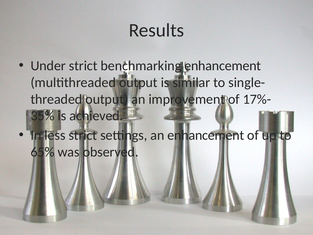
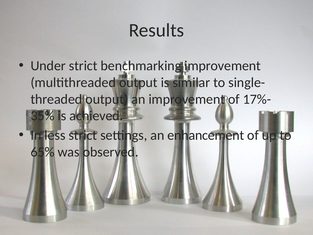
benchmarking enhancement: enhancement -> improvement
